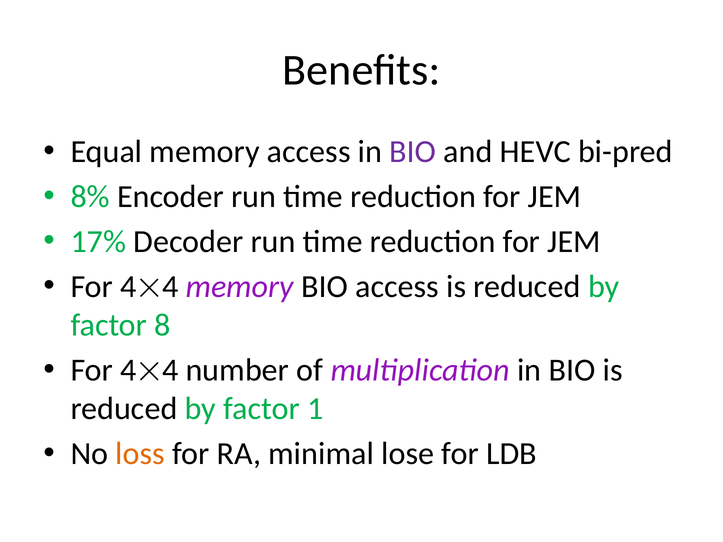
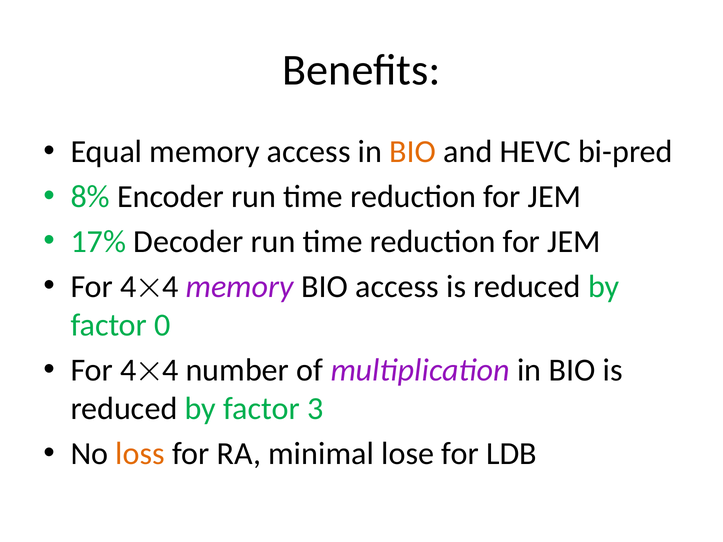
BIO at (413, 152) colour: purple -> orange
8: 8 -> 0
1: 1 -> 3
